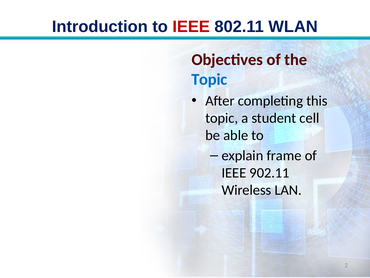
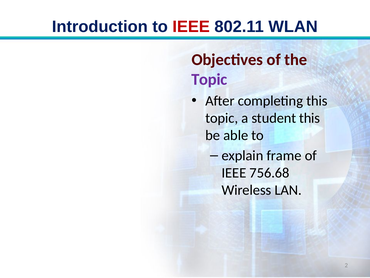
Topic at (209, 79) colour: blue -> purple
student cell: cell -> this
902.11: 902.11 -> 756.68
